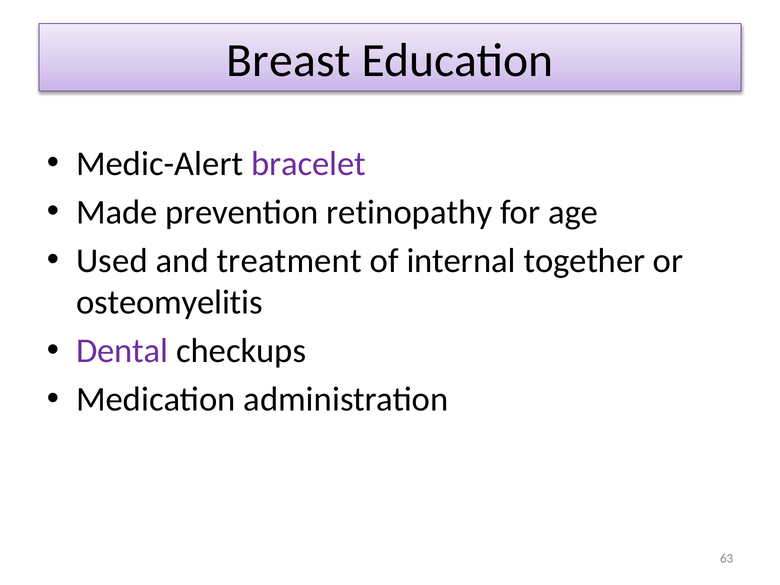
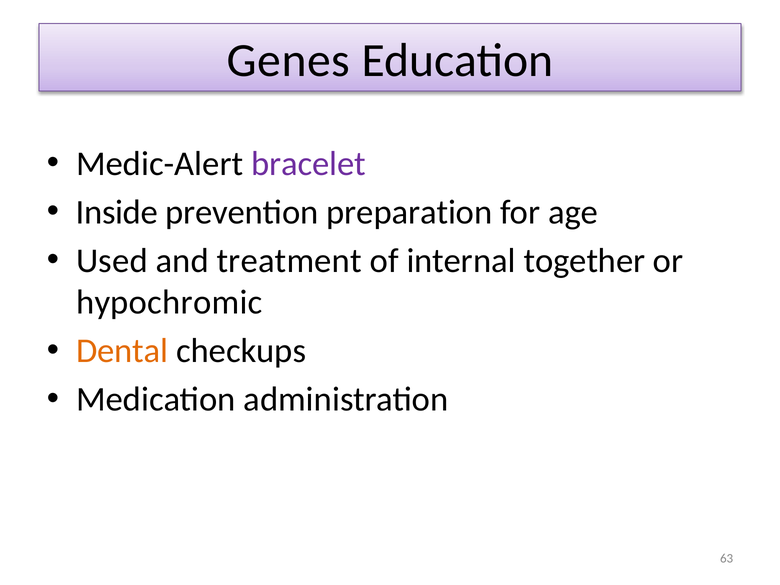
Breast: Breast -> Genes
Made: Made -> Inside
retinopathy: retinopathy -> preparation
osteomyelitis: osteomyelitis -> hypochromic
Dental colour: purple -> orange
